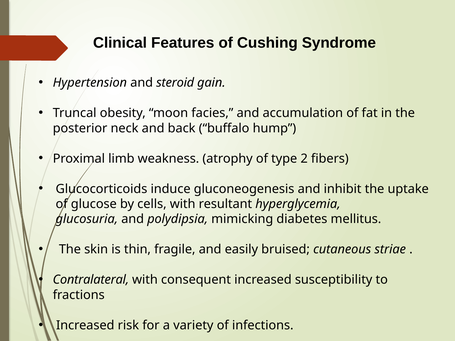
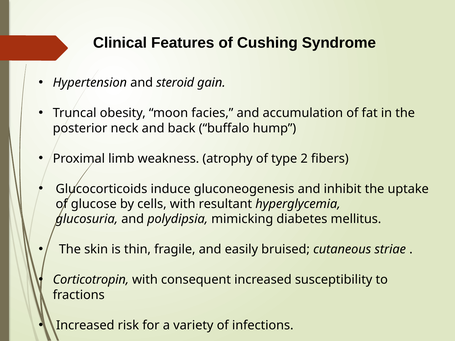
Contralateral: Contralateral -> Corticotropin
